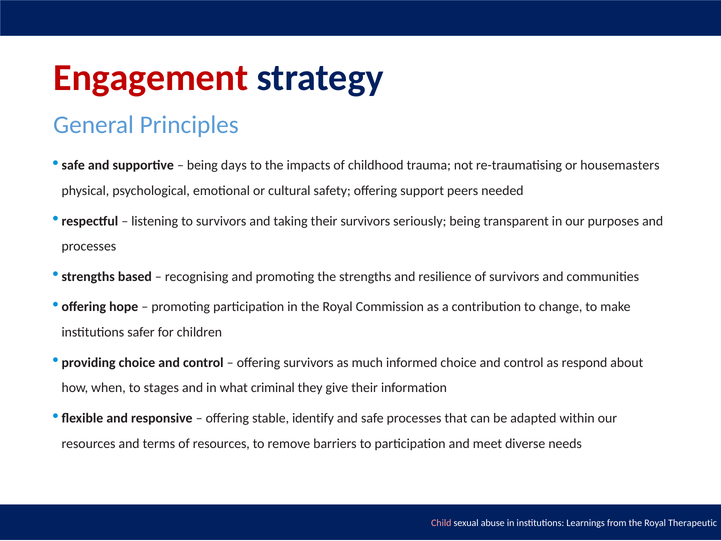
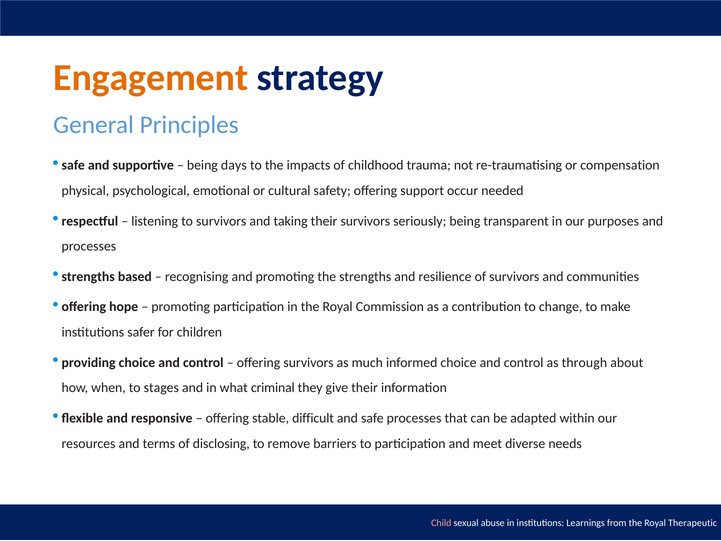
Engagement colour: red -> orange
housemasters: housemasters -> compensation
peers: peers -> occur
respond: respond -> through
identify: identify -> difficult
of resources: resources -> disclosing
